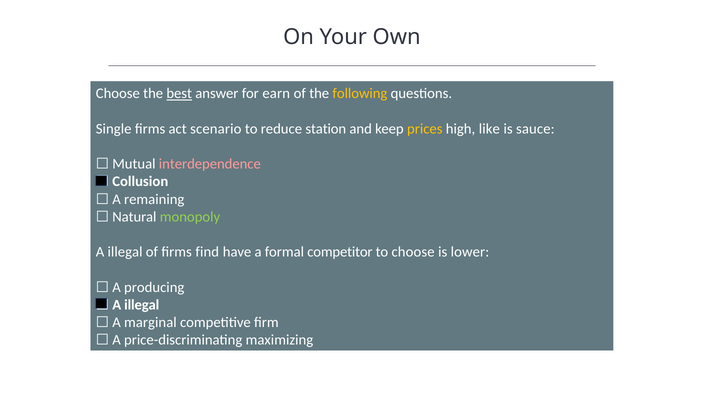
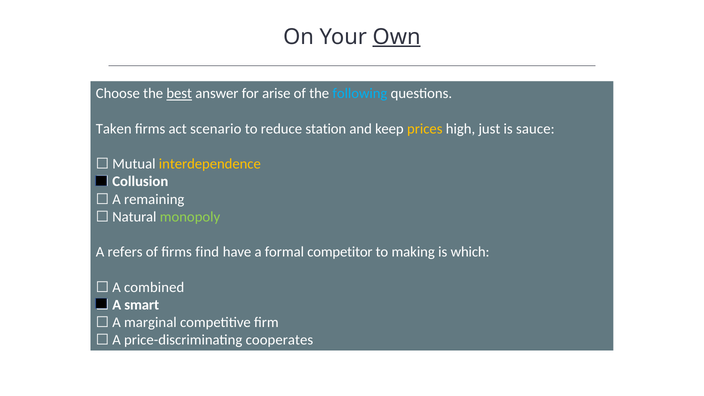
Own underline: none -> present
earn: earn -> arise
following colour: yellow -> light blue
Single: Single -> Taken
like: like -> just
interdependence colour: pink -> yellow
A illegal: illegal -> refers
to choose: choose -> making
lower: lower -> which
producing: producing -> combined
illegal at (142, 305): illegal -> smart
maximizing: maximizing -> cooperates
